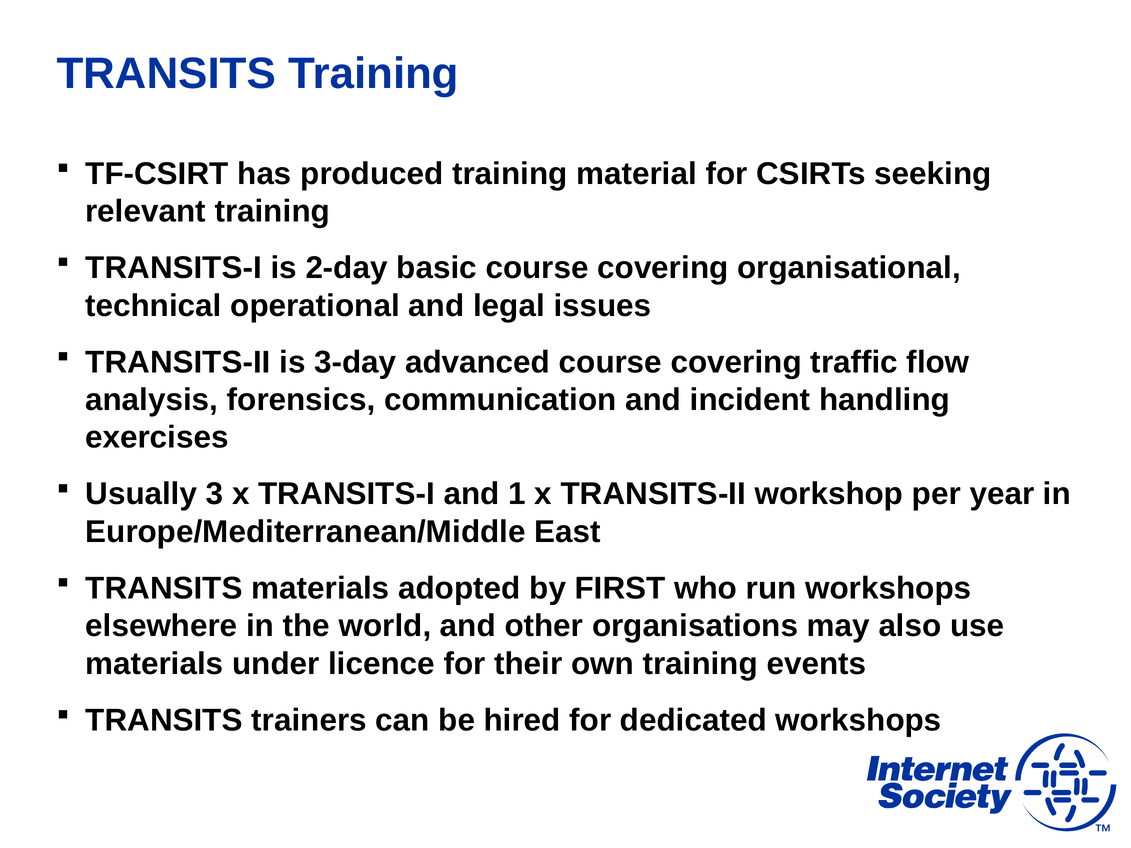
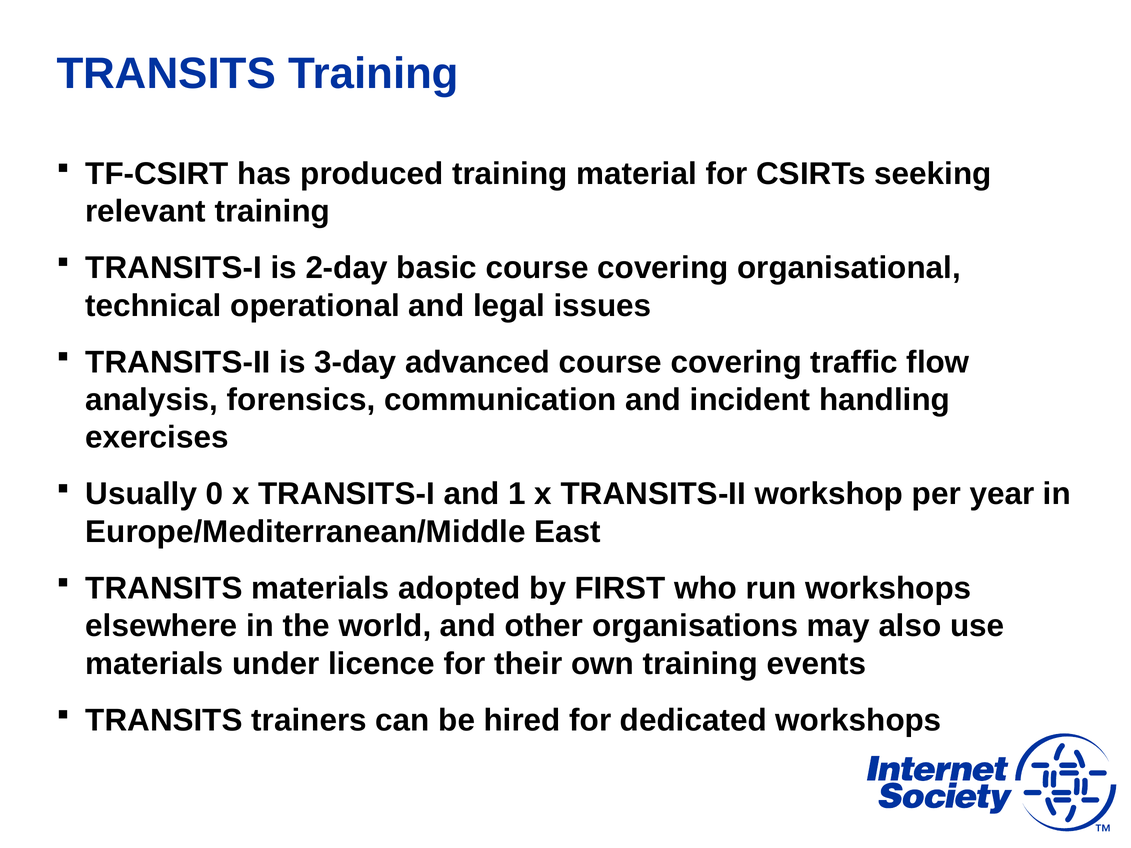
3: 3 -> 0
